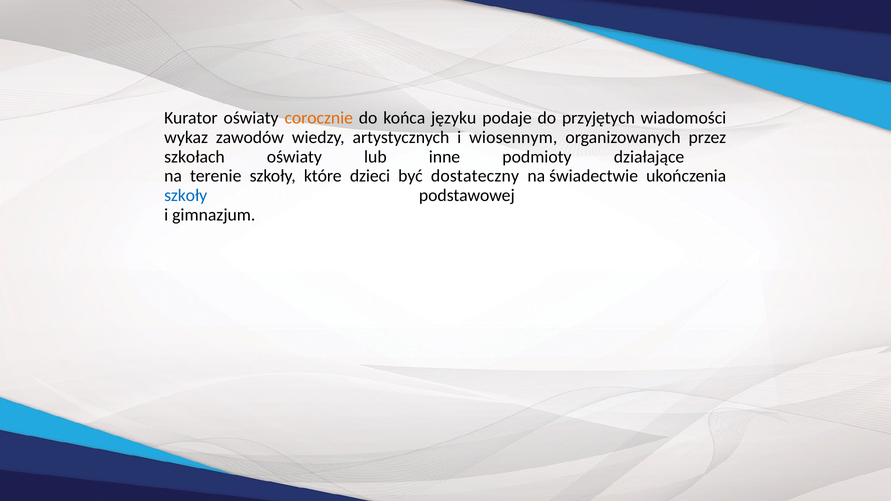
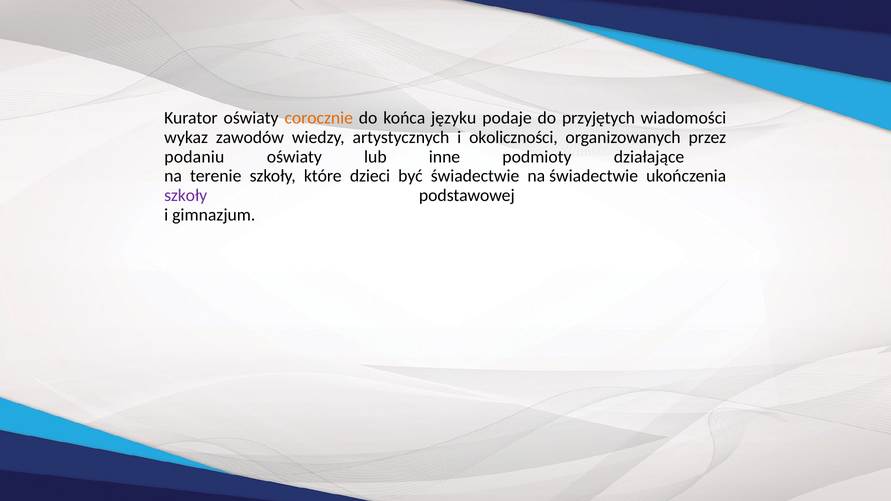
wiosennym: wiosennym -> okoliczności
szkołach: szkołach -> podaniu
być dostateczny: dostateczny -> świadectwie
szkoły at (186, 196) colour: blue -> purple
